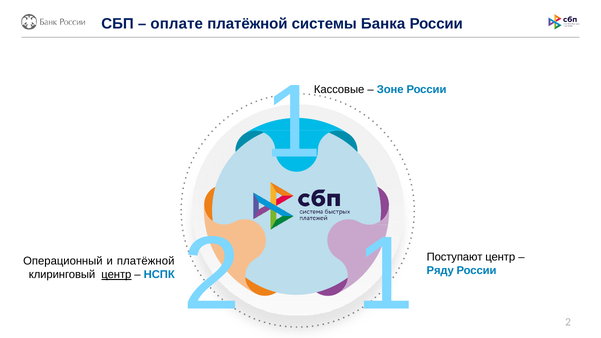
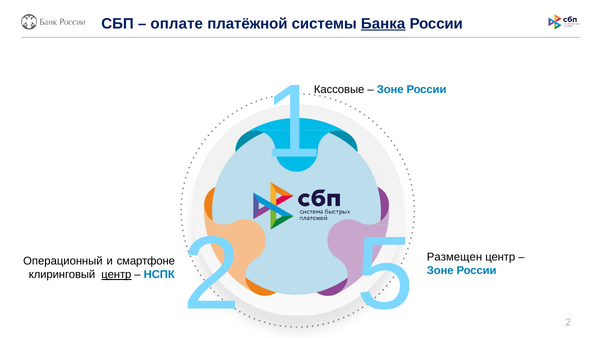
Банка underline: none -> present
2 1: 1 -> 5
Поступают: Поступают -> Размещен
и платёжной: платёжной -> смартфоне
Ряду at (440, 271): Ряду -> Зоне
